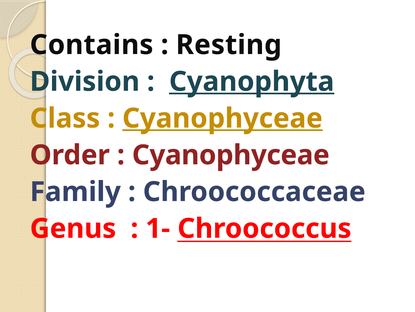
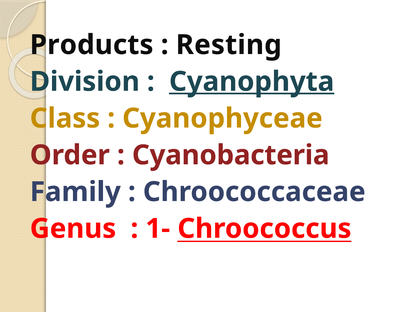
Contains: Contains -> Products
Cyanophyceae at (222, 118) underline: present -> none
Cyanophyceae at (231, 155): Cyanophyceae -> Cyanobacteria
